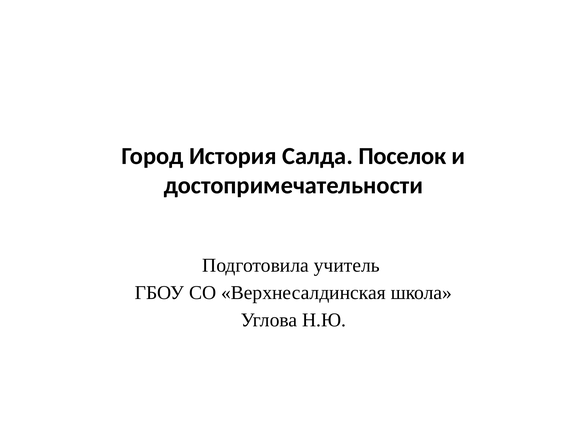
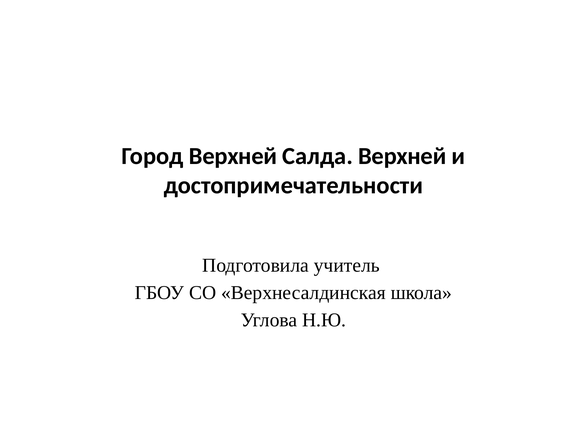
Город История: История -> Верхней
Салда Поселок: Поселок -> Верхней
